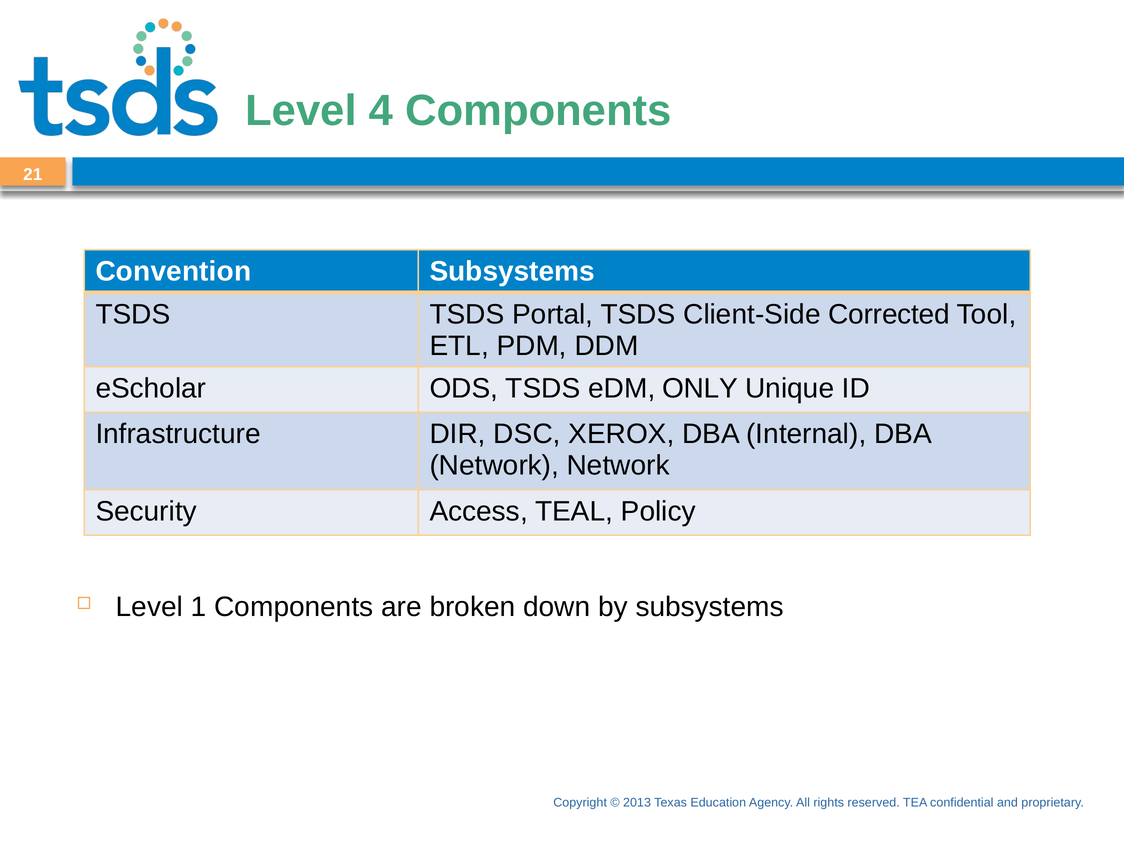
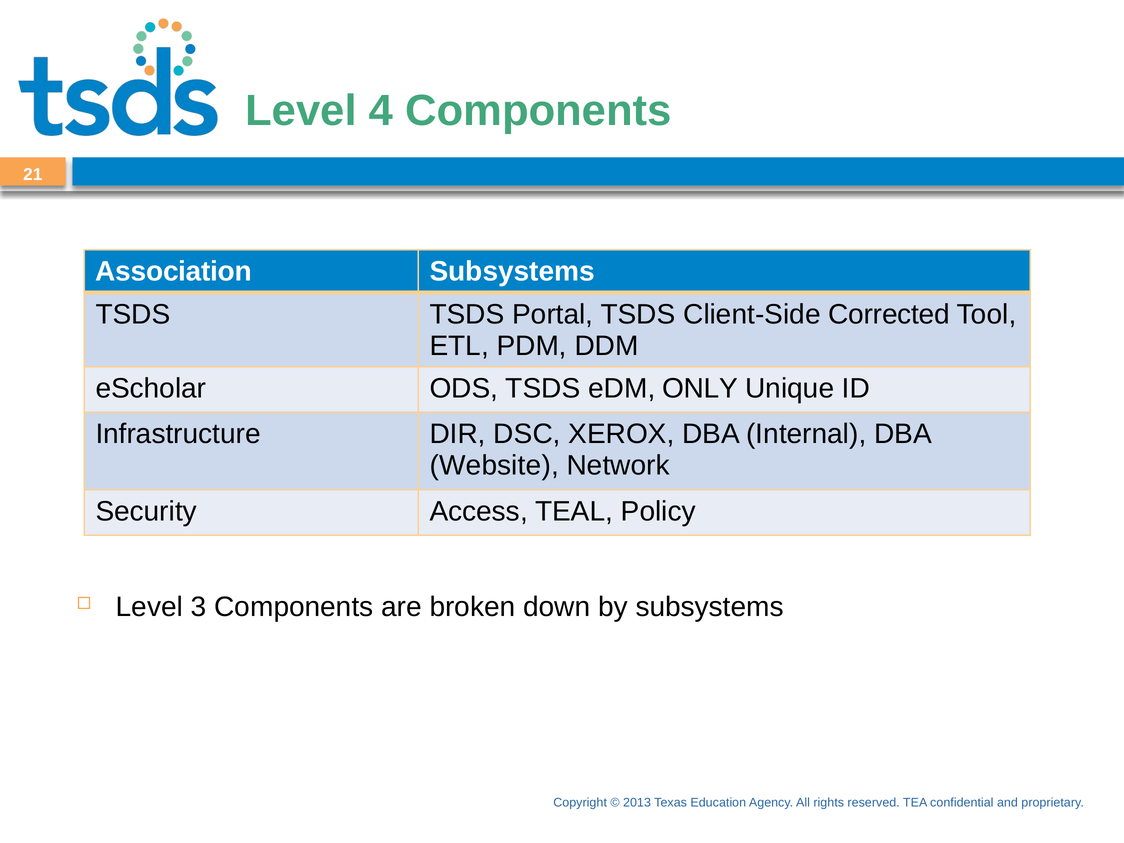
Convention: Convention -> Association
Network at (494, 466): Network -> Website
1: 1 -> 3
